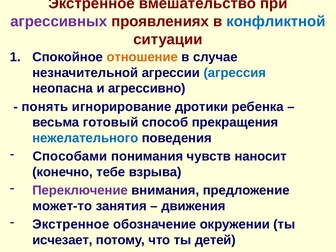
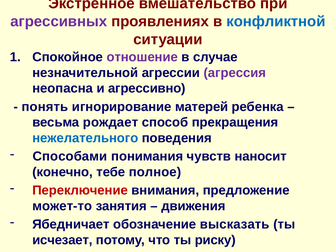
отношение colour: orange -> purple
агрессия colour: blue -> purple
дротики: дротики -> матерей
готовый: готовый -> рождает
взрыва: взрыва -> полное
Переключение colour: purple -> red
Экстренное at (71, 224): Экстренное -> Ябедничает
окружении: окружении -> высказать
детей: детей -> риску
